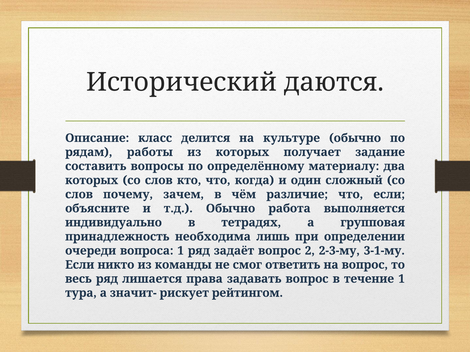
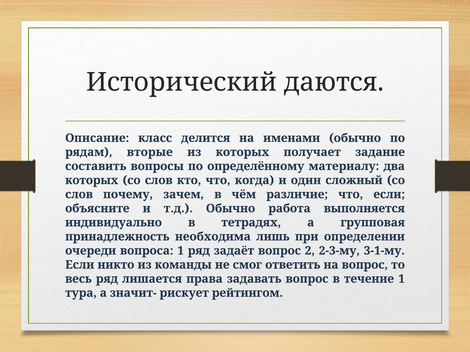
культуре: культуре -> именами
работы: работы -> вторые
